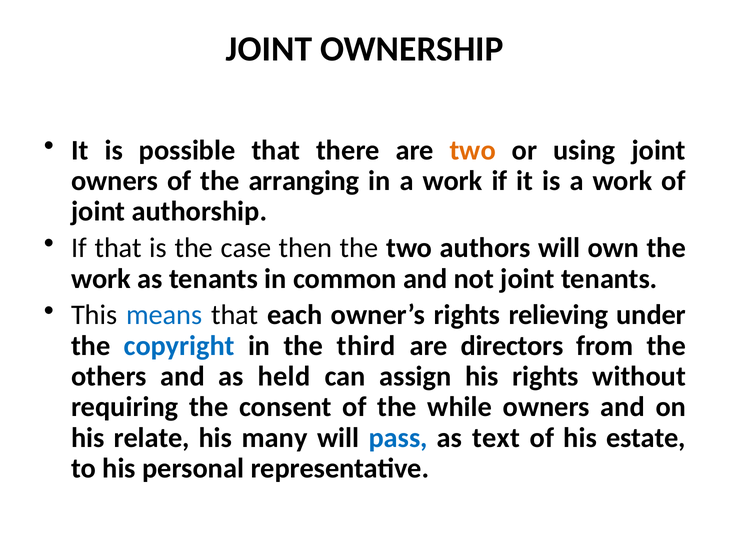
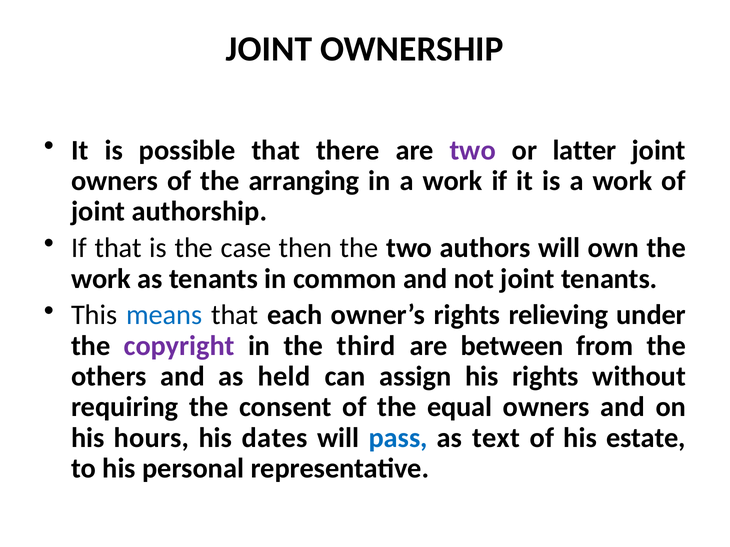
two at (473, 150) colour: orange -> purple
using: using -> latter
copyright colour: blue -> purple
directors: directors -> between
while: while -> equal
relate: relate -> hours
many: many -> dates
